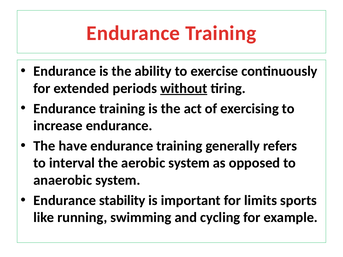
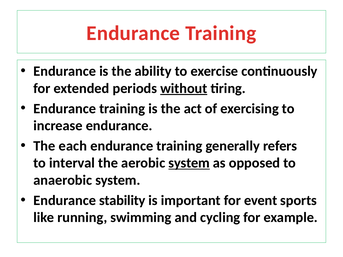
have: have -> each
system at (189, 163) underline: none -> present
limits: limits -> event
